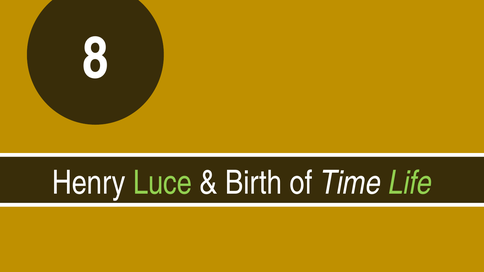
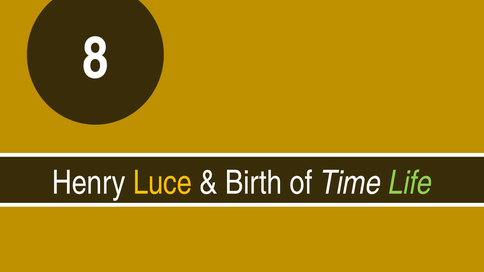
Luce colour: light green -> yellow
